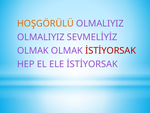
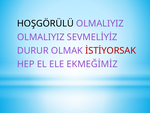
HOŞGÖRÜLÜ colour: orange -> black
OLMAK at (33, 50): OLMAK -> DURUR
ELE İSTİYORSAK: İSTİYORSAK -> EKMEĞİMİZ
